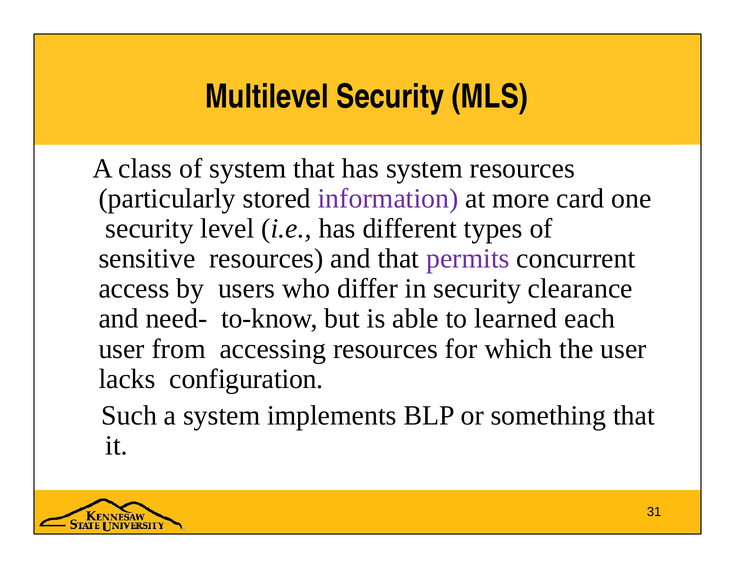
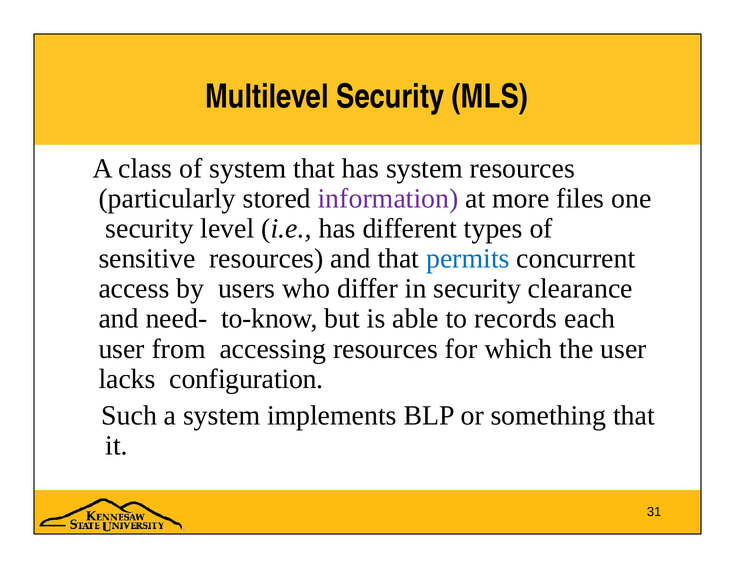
card: card -> files
permits colour: purple -> blue
learned: learned -> records
